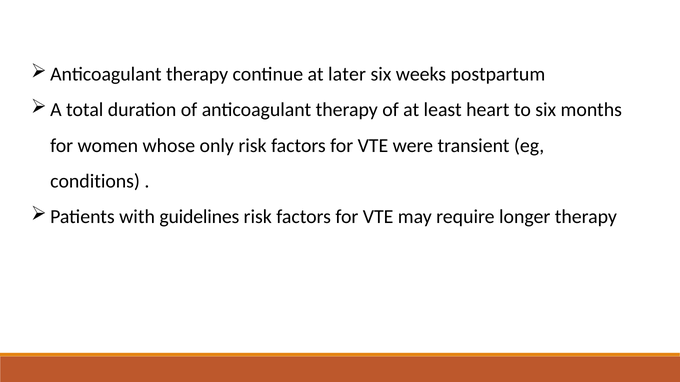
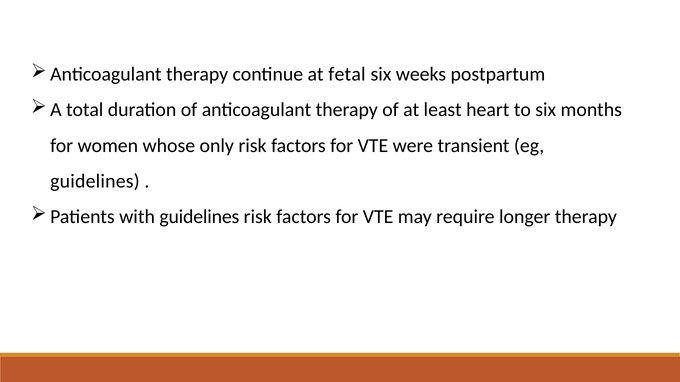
later: later -> fetal
conditions at (95, 181): conditions -> guidelines
